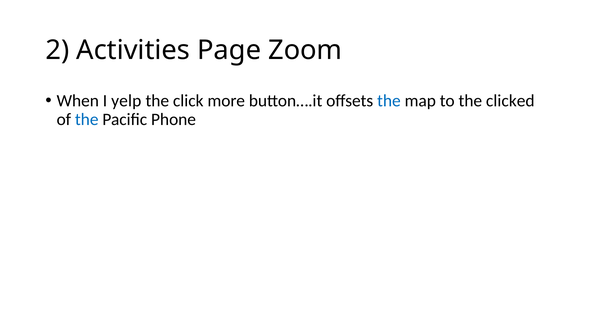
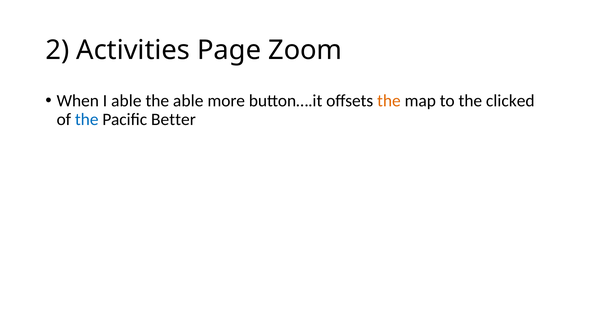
I yelp: yelp -> able
the click: click -> able
the at (389, 101) colour: blue -> orange
Phone: Phone -> Better
